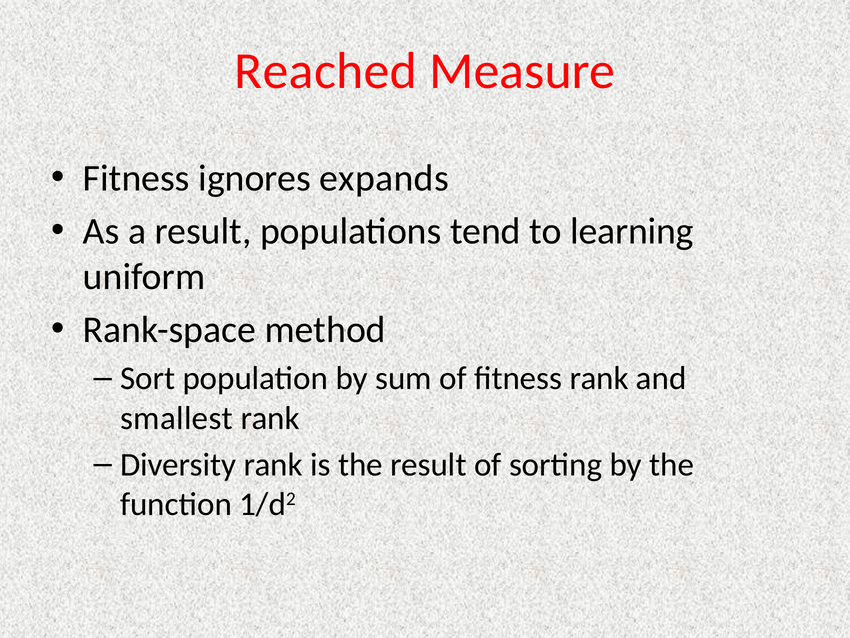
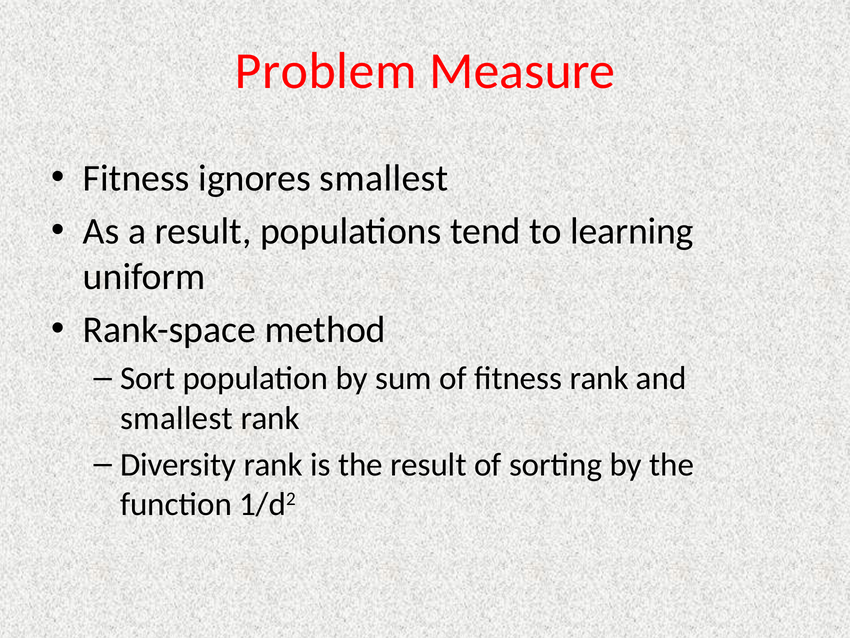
Reached: Reached -> Problem
ignores expands: expands -> smallest
